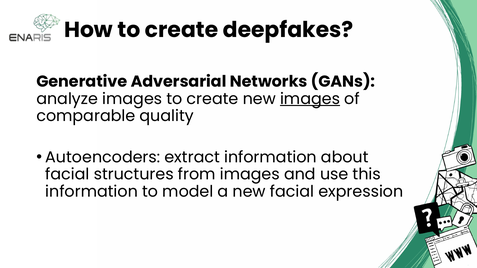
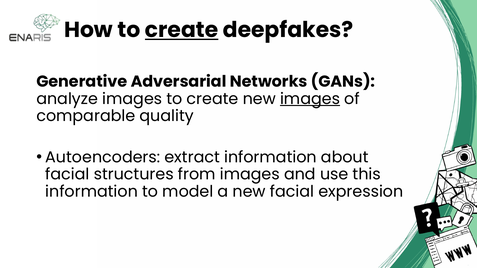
create at (182, 30) underline: none -> present
